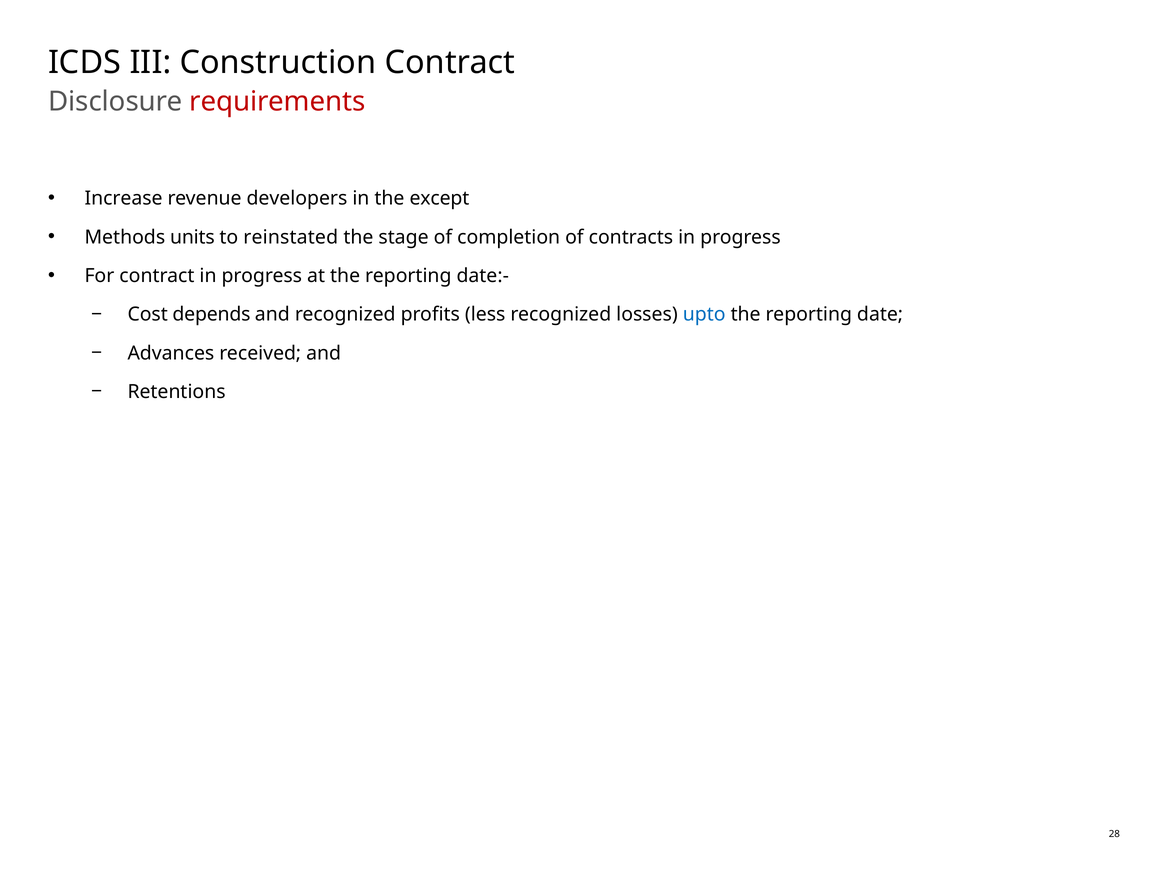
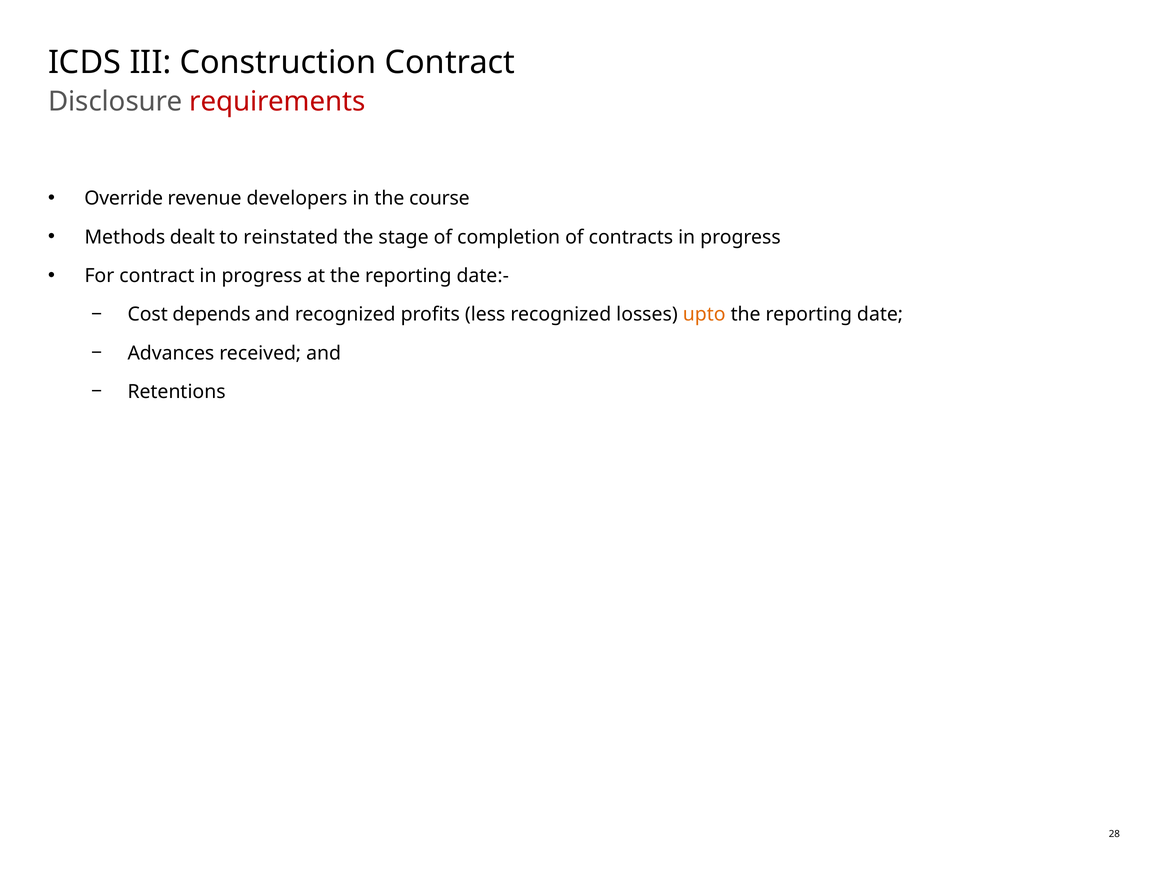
Increase: Increase -> Override
except: except -> course
units: units -> dealt
upto colour: blue -> orange
